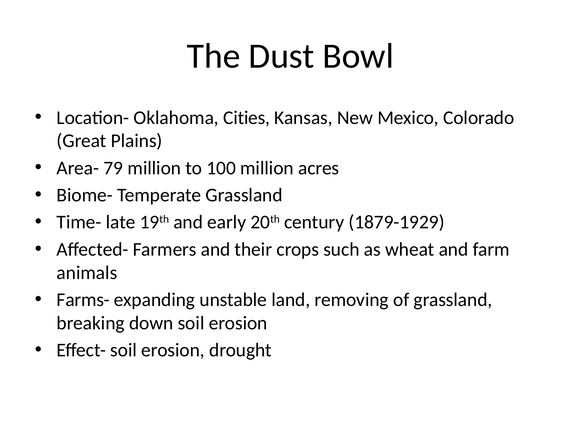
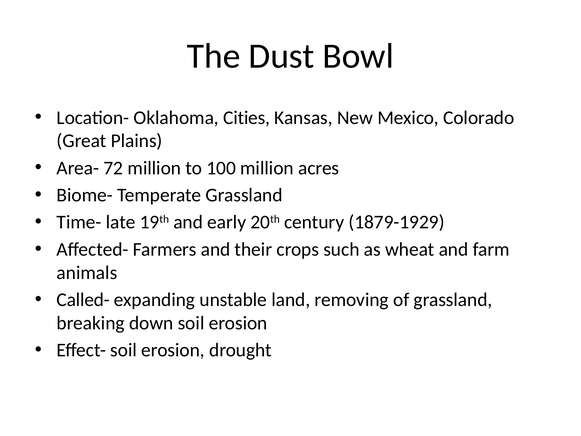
79: 79 -> 72
Farms-: Farms- -> Called-
